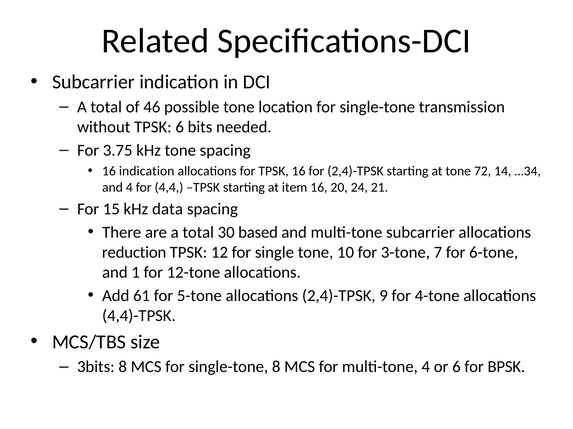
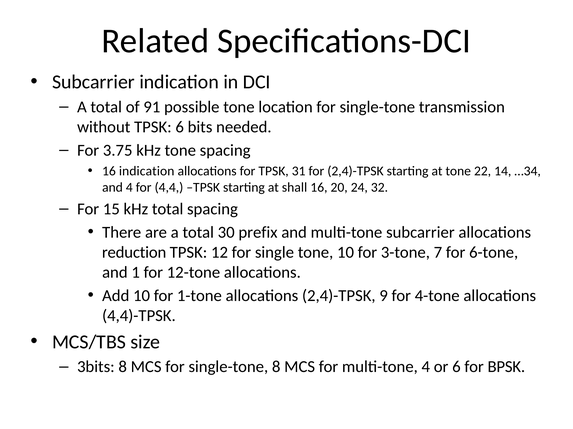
46: 46 -> 91
TPSK 16: 16 -> 31
72: 72 -> 22
item: item -> shall
21: 21 -> 32
kHz data: data -> total
based: based -> prefix
Add 61: 61 -> 10
5-tone: 5-tone -> 1-tone
